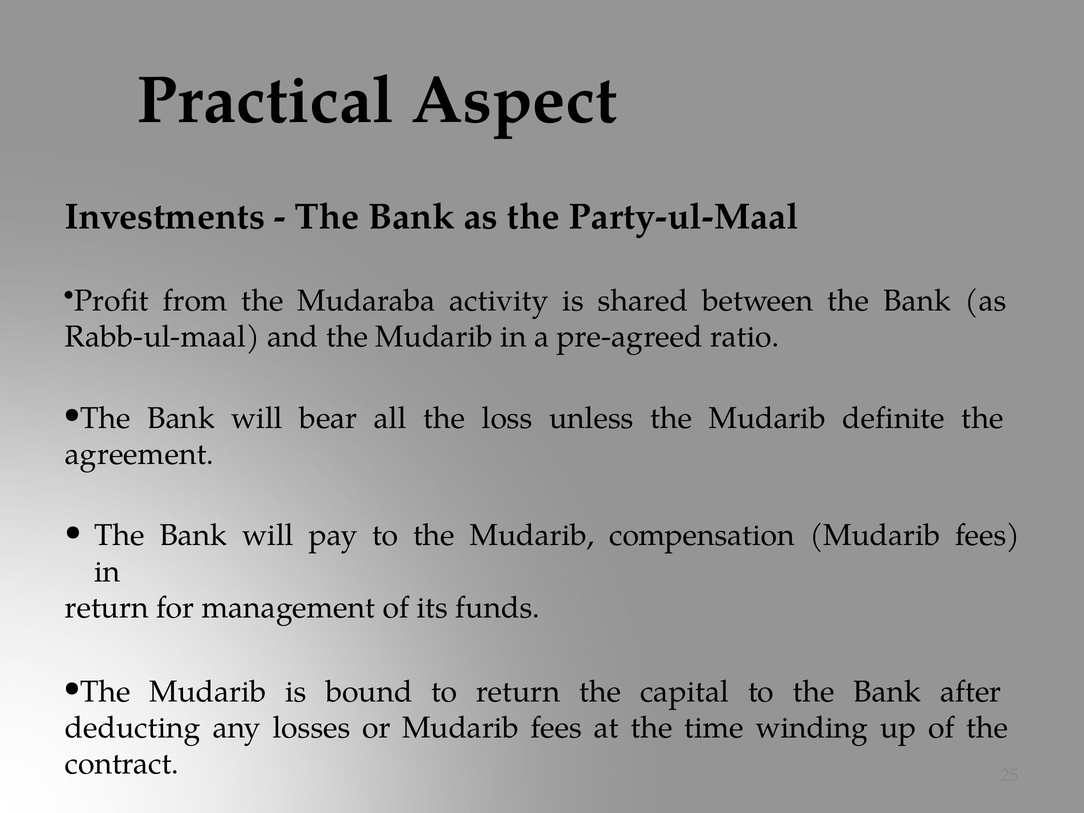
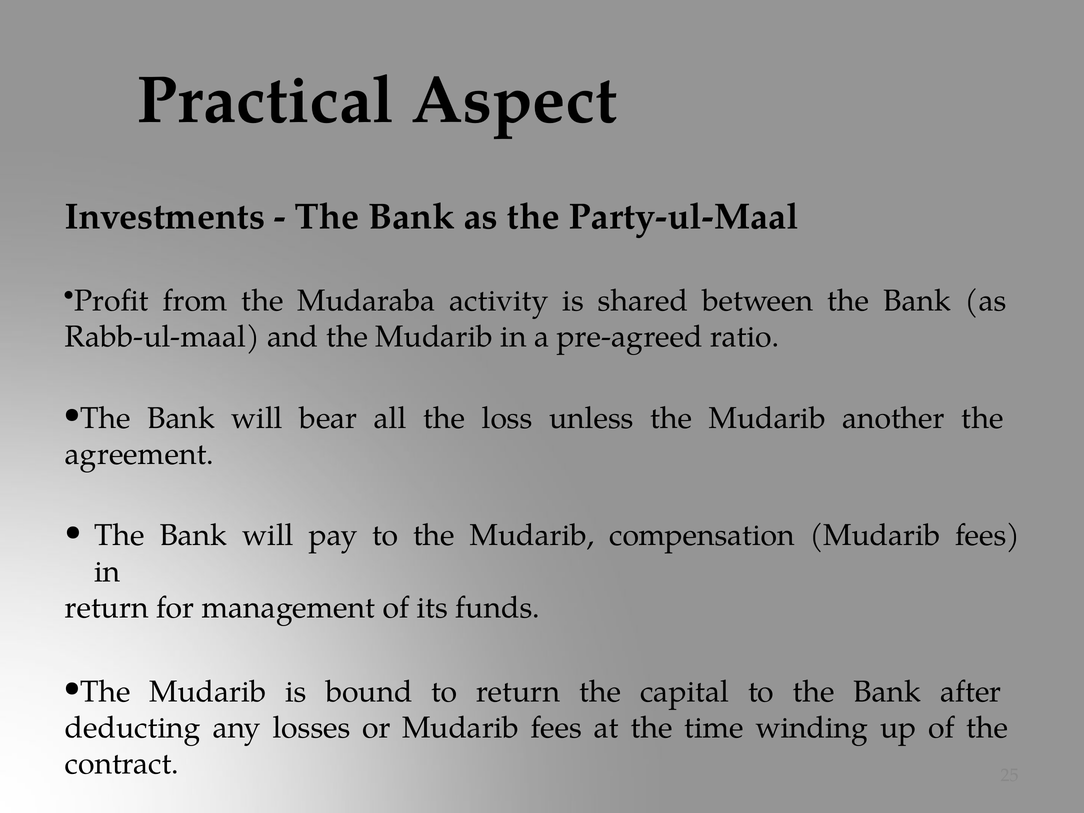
definite: definite -> another
